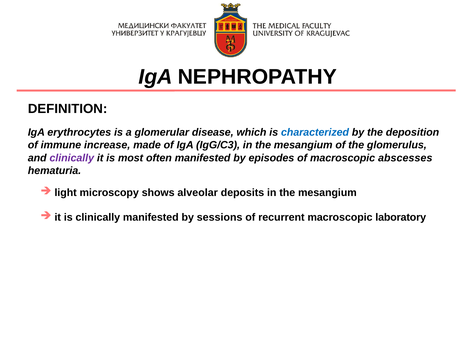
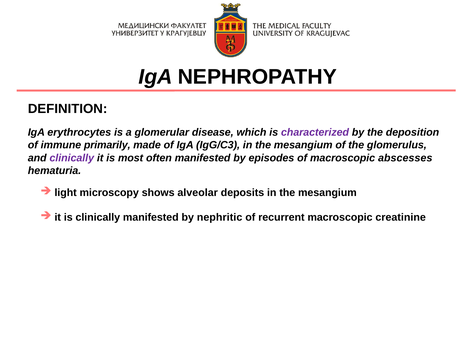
characterized colour: blue -> purple
increase: increase -> primarily
sessions: sessions -> nephritic
laboratory: laboratory -> creatinine
